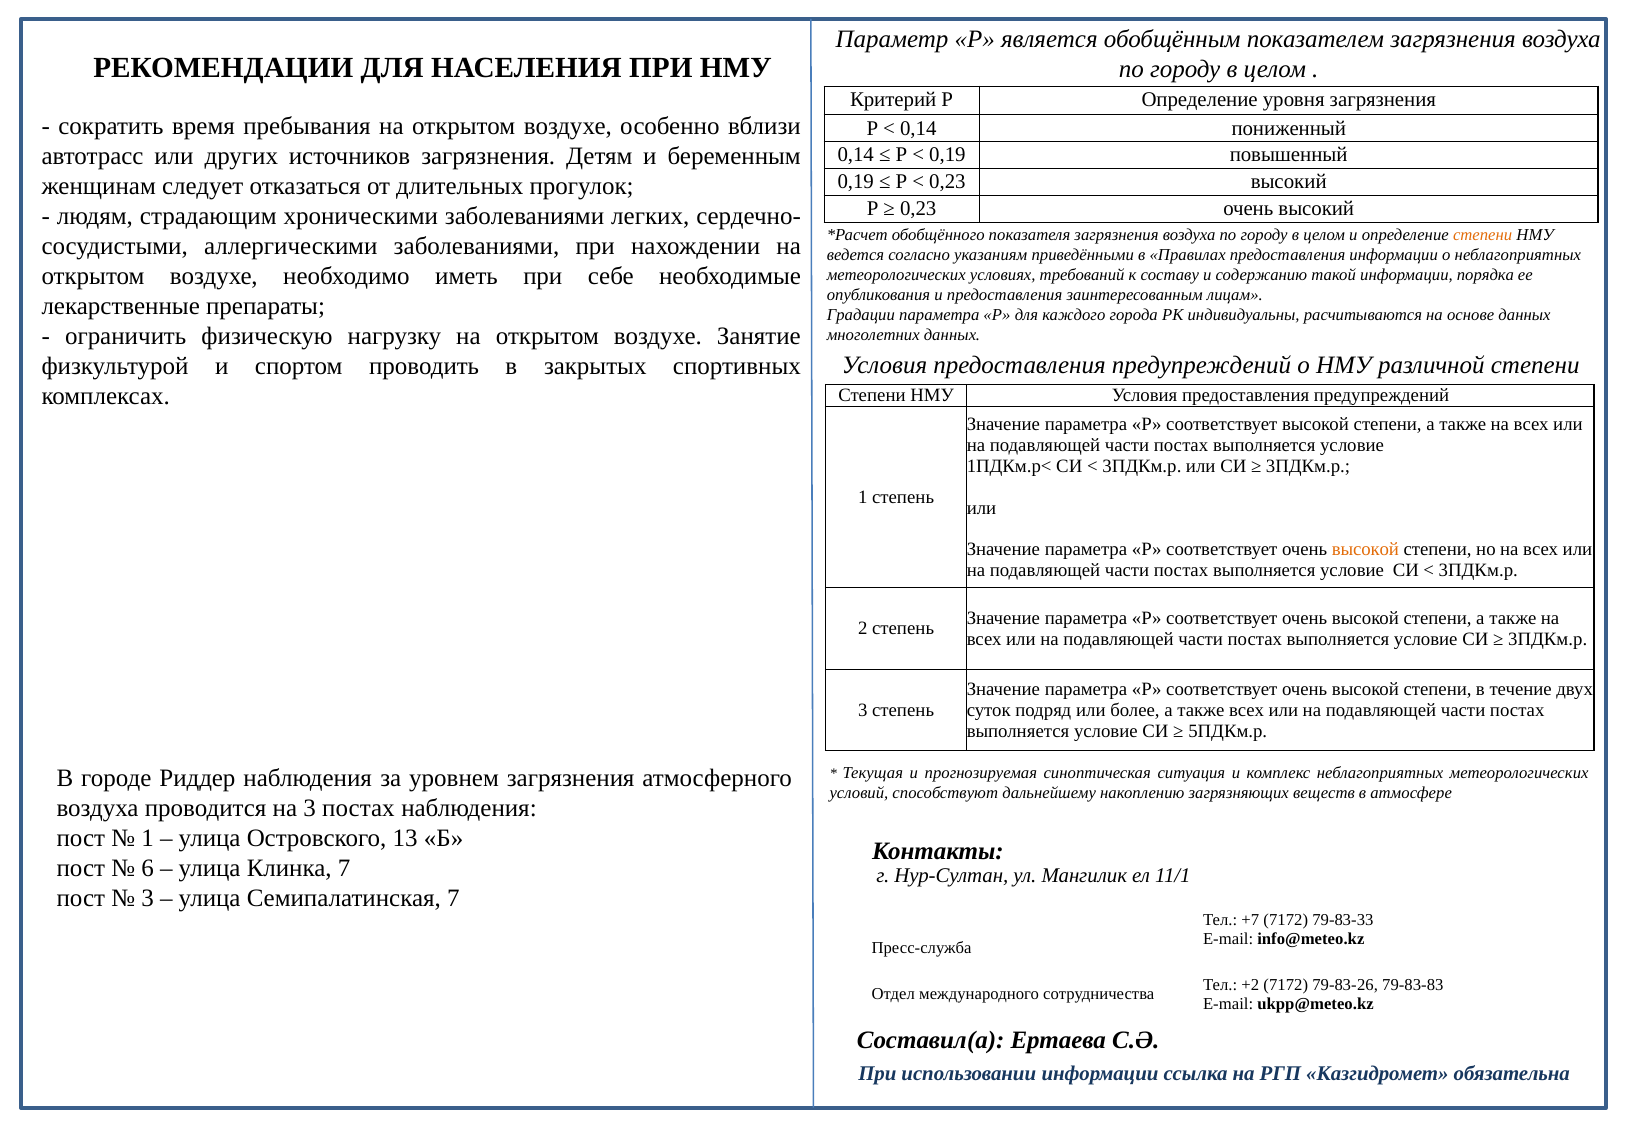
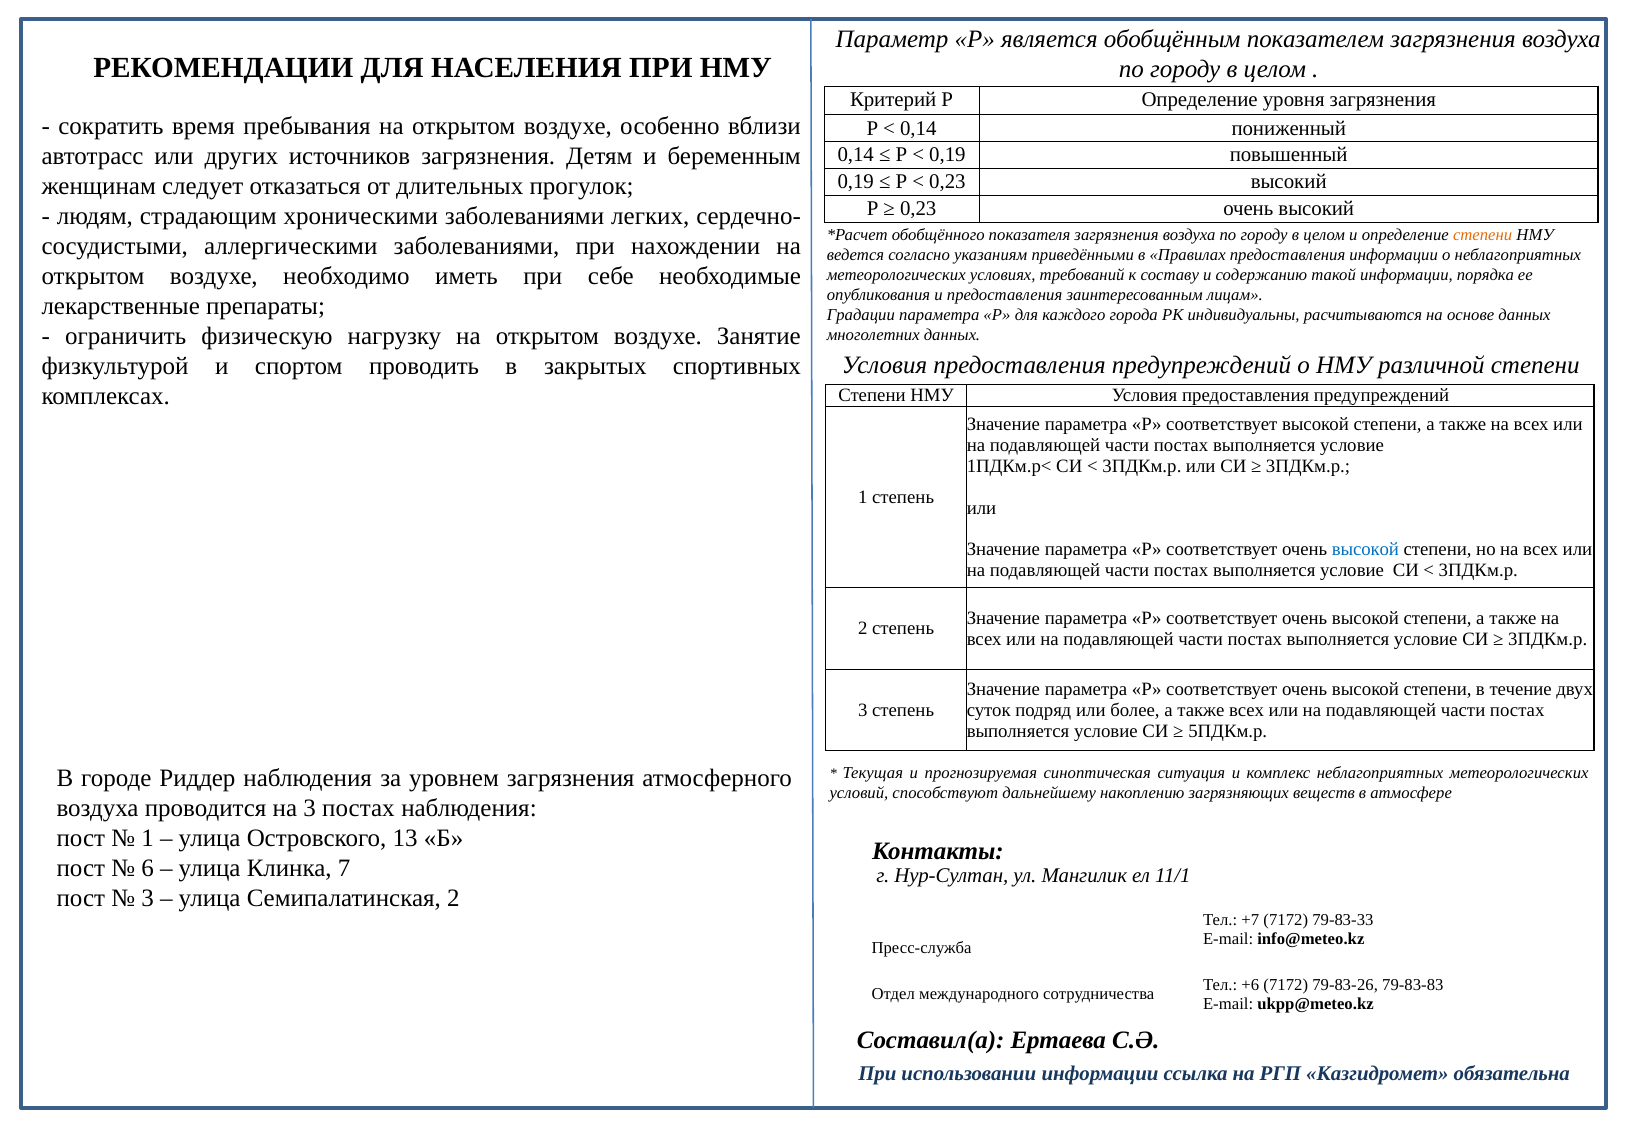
высокой at (1365, 549) colour: orange -> blue
Семипалатинская 7: 7 -> 2
+2: +2 -> +6
